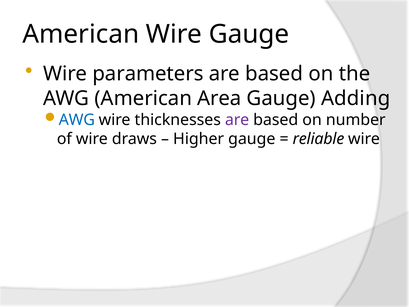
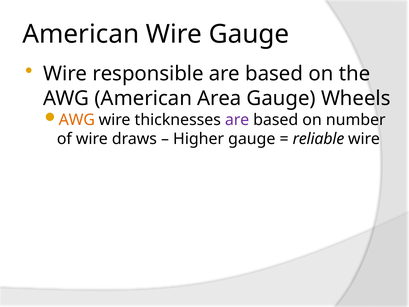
parameters: parameters -> responsible
Adding: Adding -> Wheels
AWG at (77, 120) colour: blue -> orange
